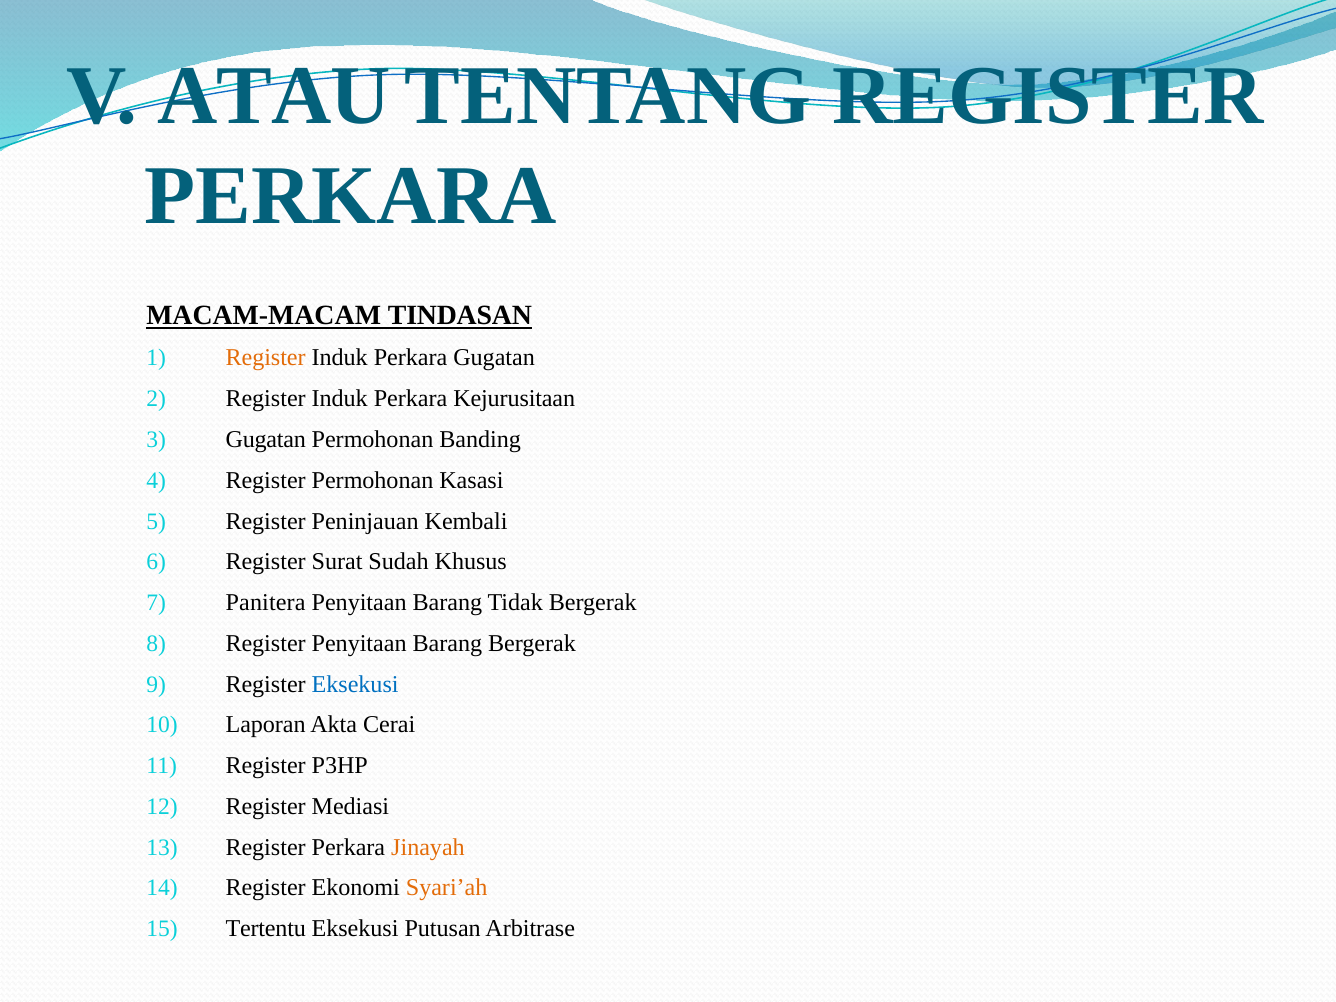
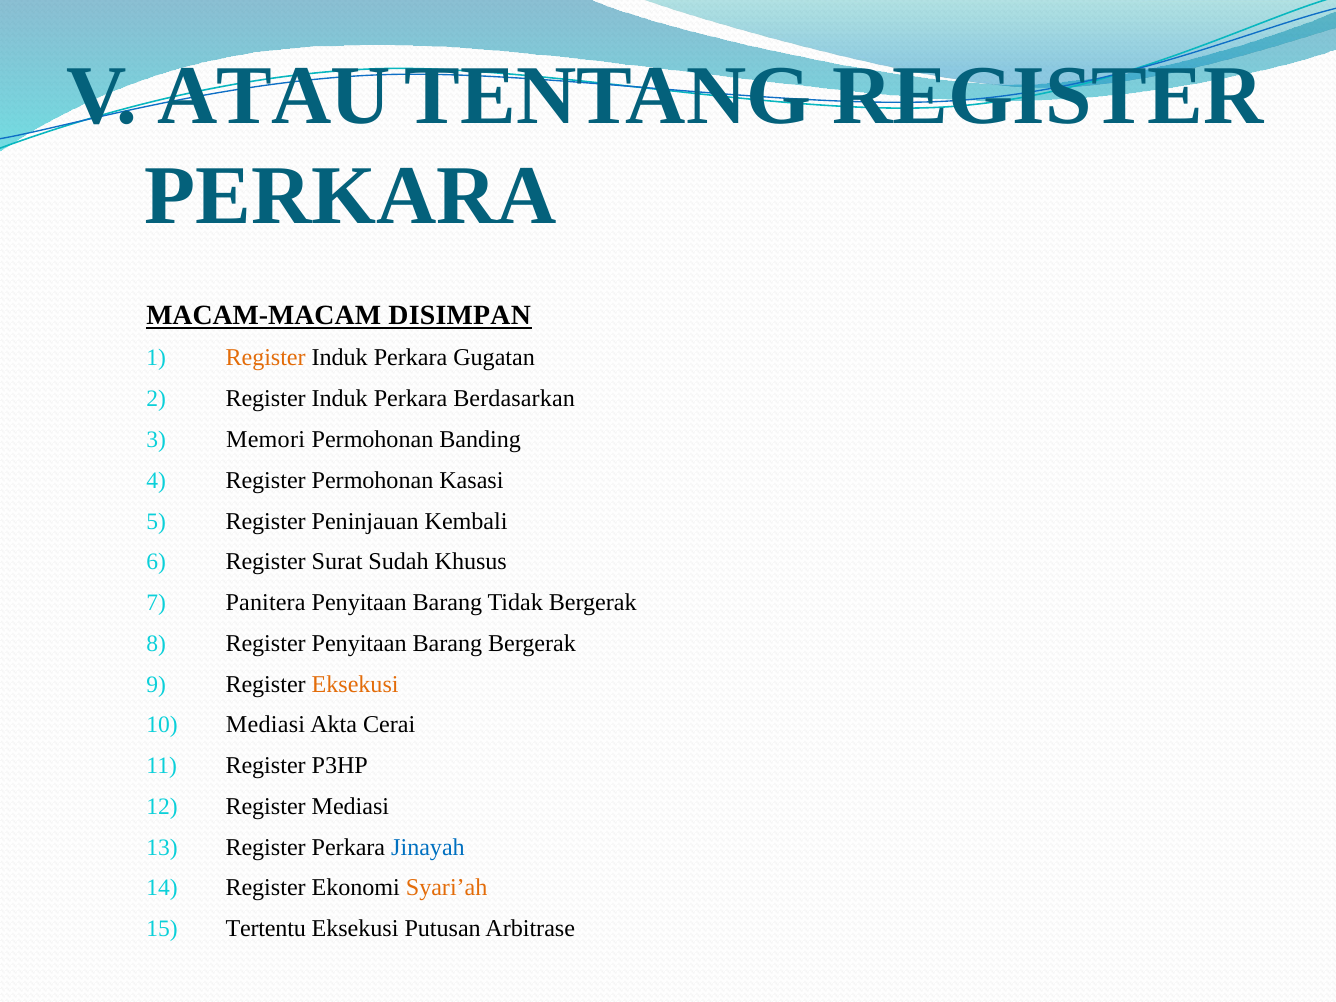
TINDASAN: TINDASAN -> DISIMPAN
Kejurusitaan: Kejurusitaan -> Berdasarkan
Gugatan at (266, 440): Gugatan -> Memori
Eksekusi at (355, 684) colour: blue -> orange
Laporan at (266, 725): Laporan -> Mediasi
Jinayah colour: orange -> blue
